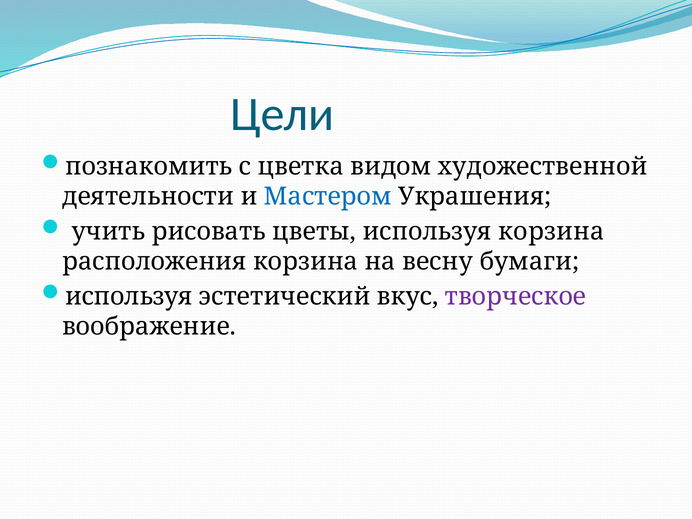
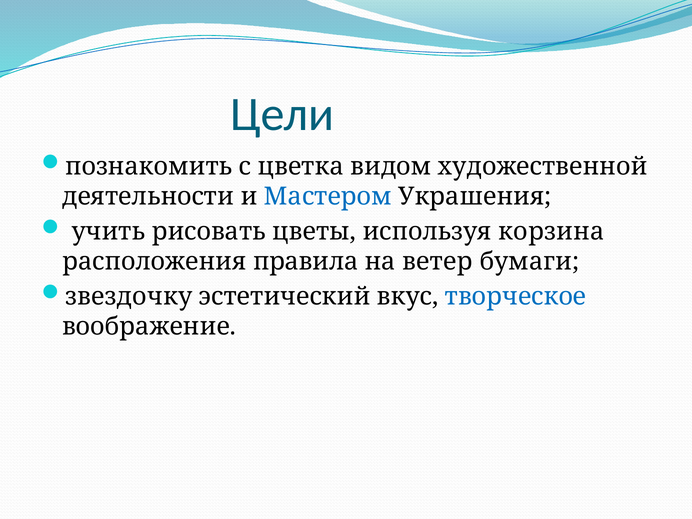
расположения корзина: корзина -> правила
весну: весну -> ветер
используя at (129, 296): используя -> звездочку
творческое colour: purple -> blue
